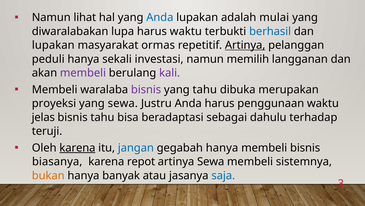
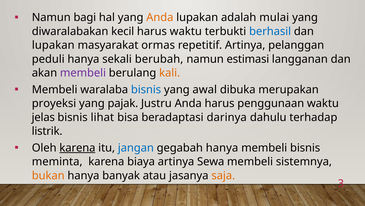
lihat: lihat -> bagi
Anda at (160, 17) colour: blue -> orange
lupa: lupa -> kecil
Artinya at (245, 45) underline: present -> none
investasi: investasi -> berubah
memilih: memilih -> estimasi
kali colour: purple -> orange
bisnis at (146, 89) colour: purple -> blue
yang tahu: tahu -> awal
yang sewa: sewa -> pajak
bisnis tahu: tahu -> lihat
sebagai: sebagai -> darinya
teruji: teruji -> listrik
biasanya: biasanya -> meminta
repot: repot -> biaya
saja colour: blue -> orange
